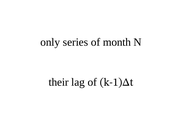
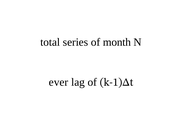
only: only -> total
their: their -> ever
